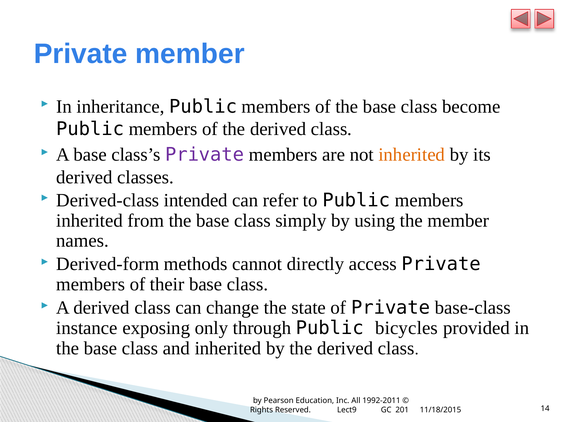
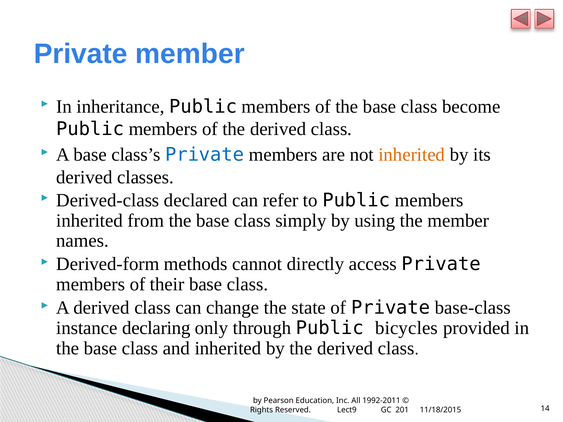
Private at (205, 155) colour: purple -> blue
intended: intended -> declared
exposing: exposing -> declaring
